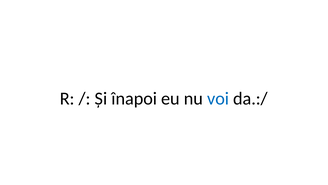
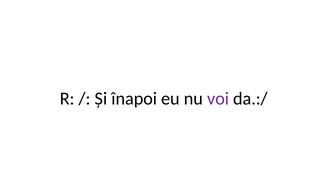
voi colour: blue -> purple
